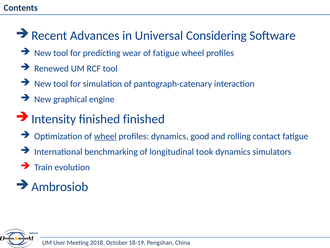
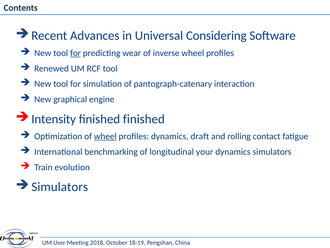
for at (76, 53) underline: none -> present
of fatigue: fatigue -> inverse
good: good -> draft
took: took -> your
Ambrosiob at (60, 187): Ambrosiob -> Simulators
